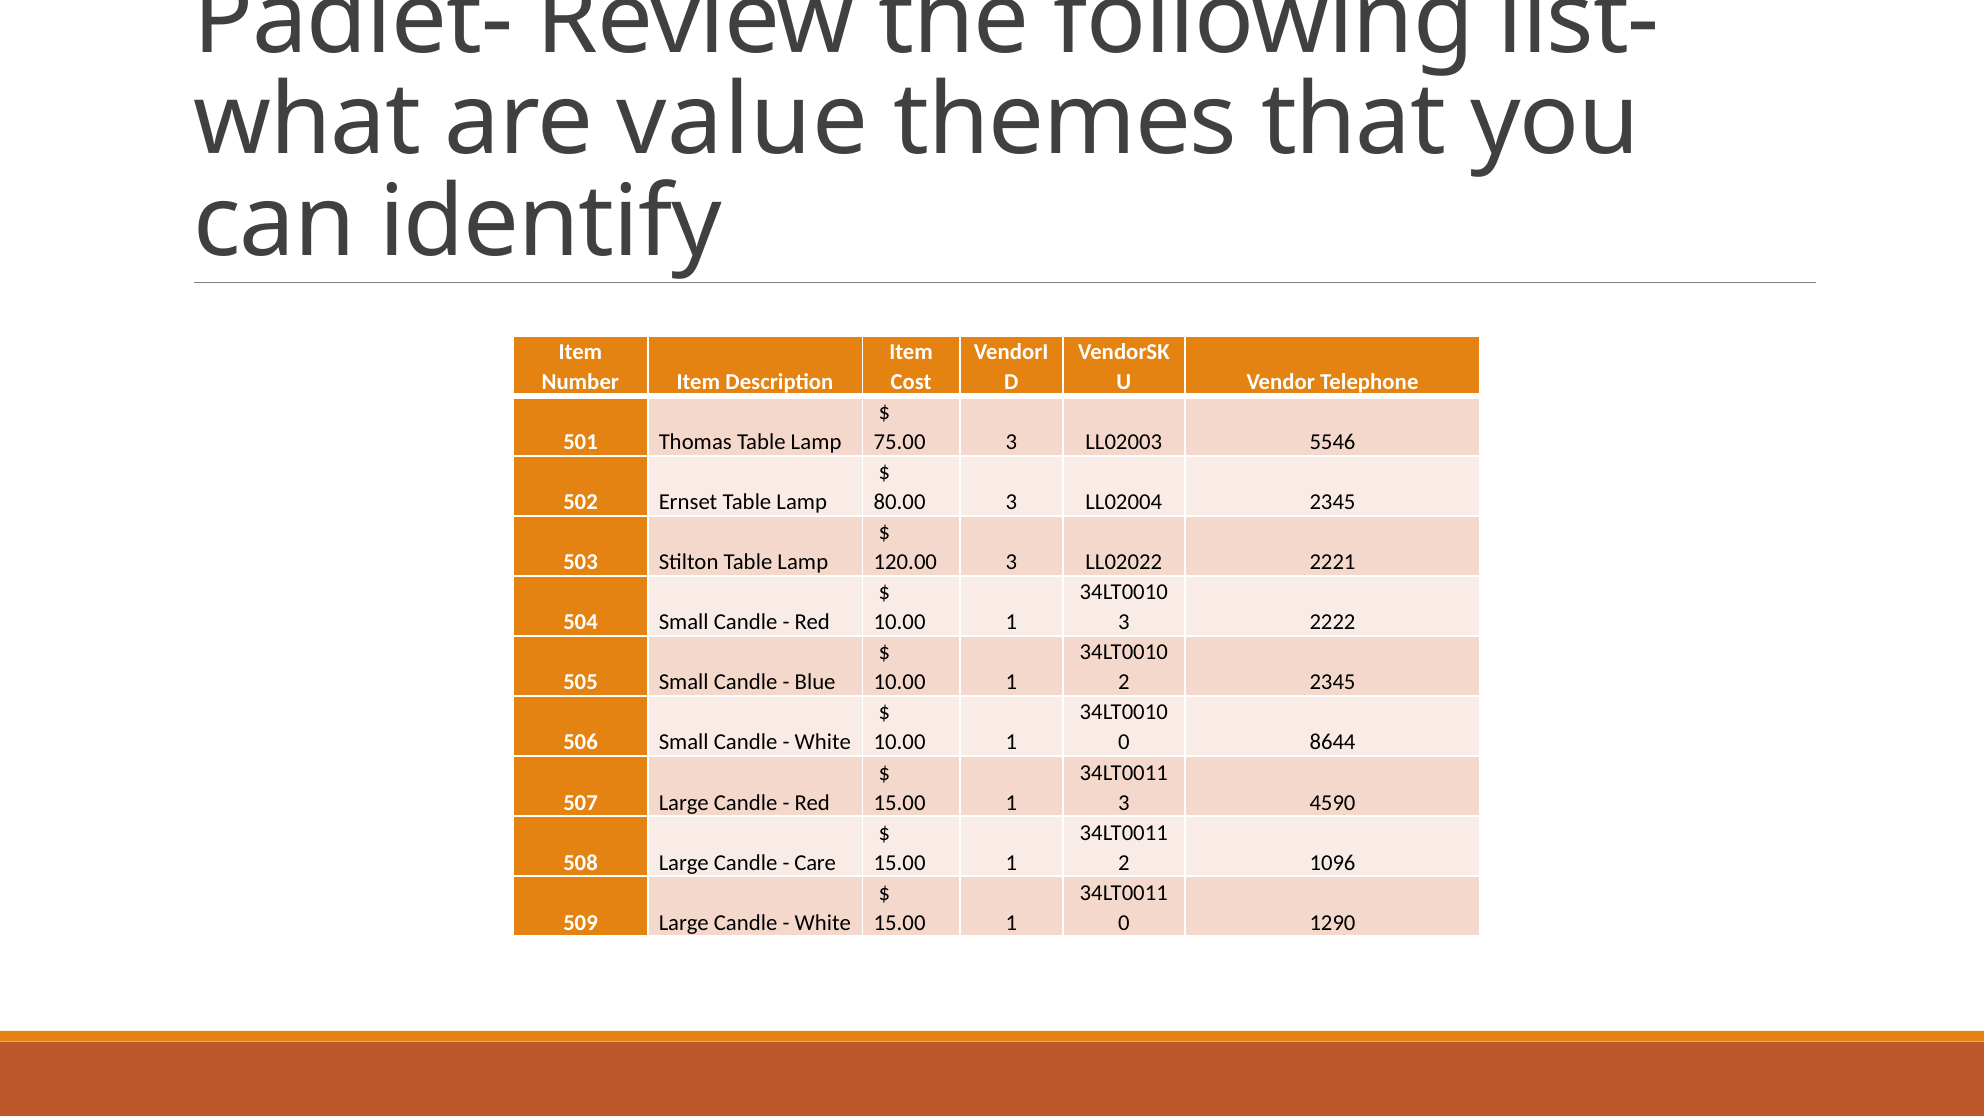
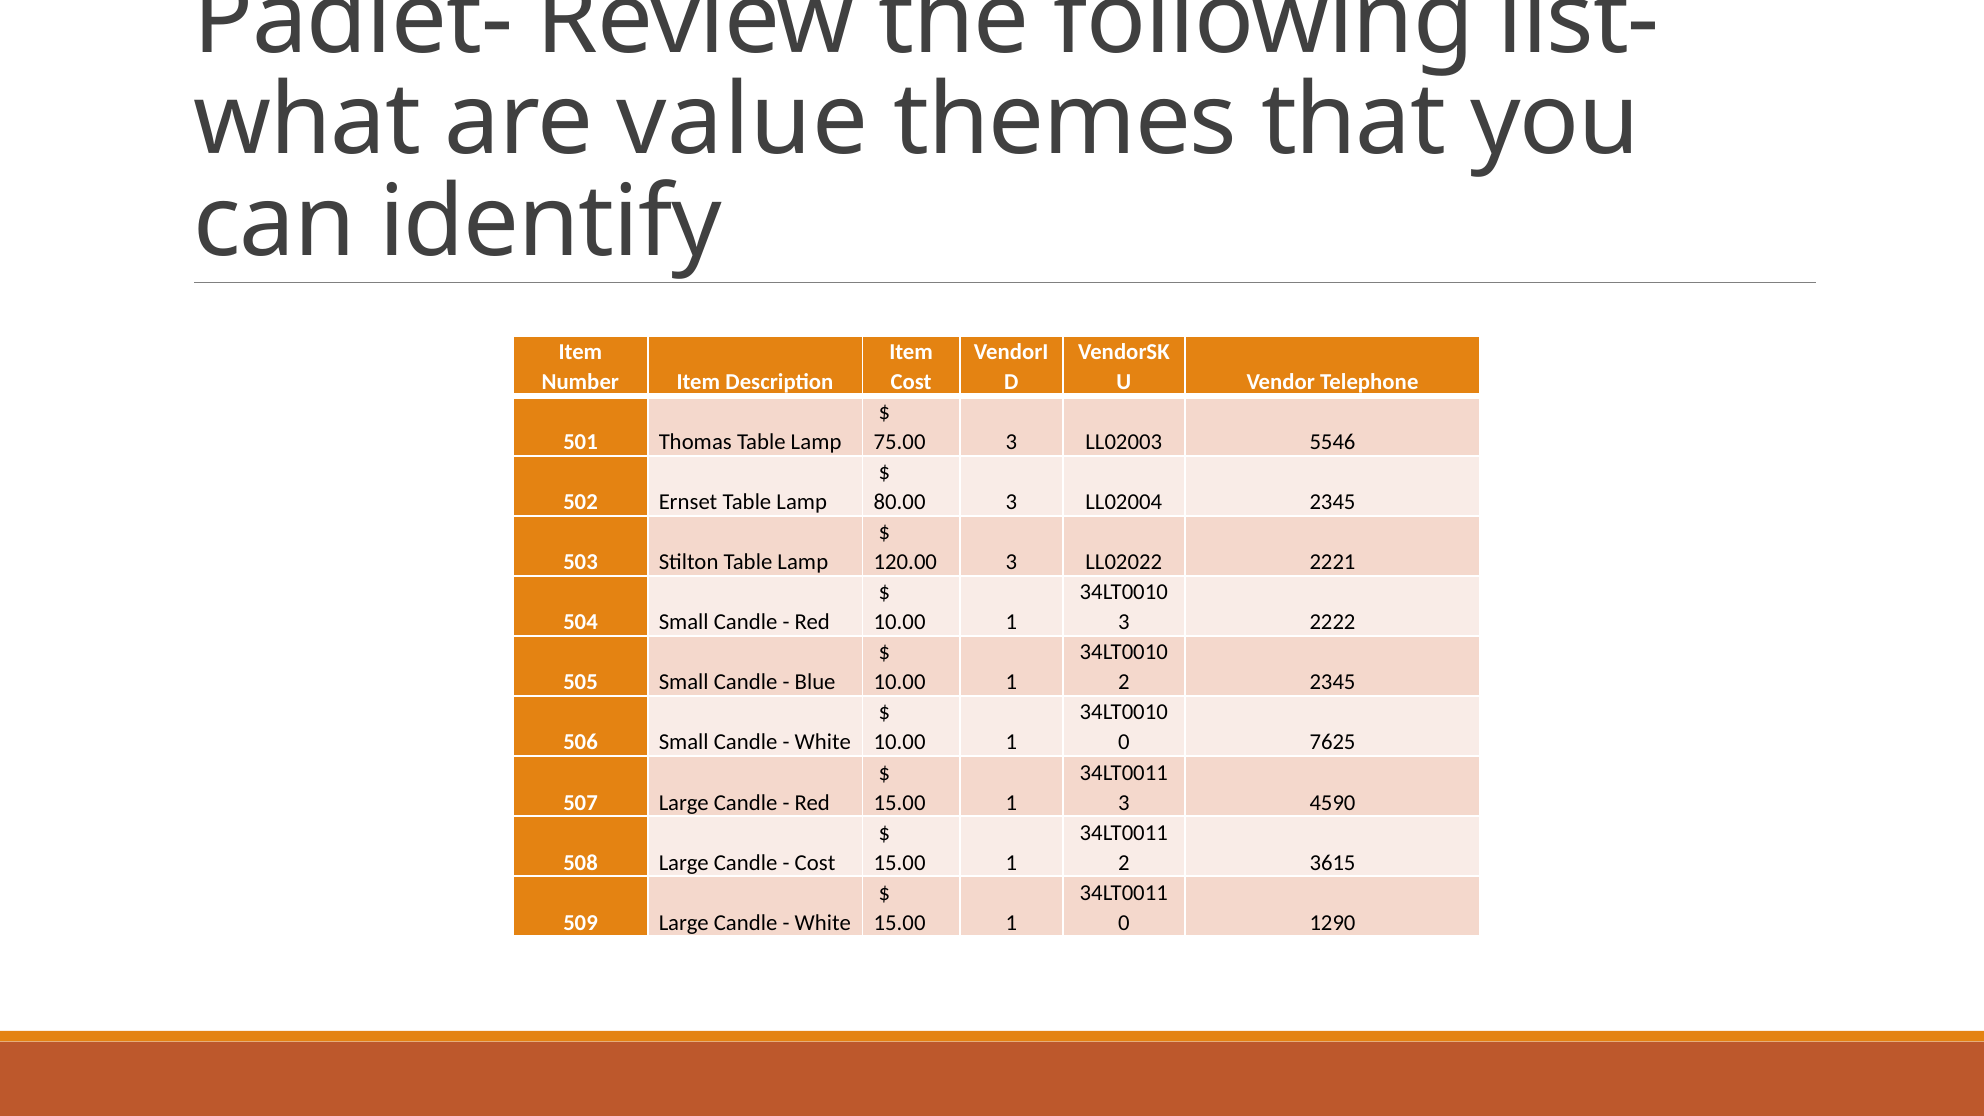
8644: 8644 -> 7625
Care at (815, 863): Care -> Cost
1096: 1096 -> 3615
